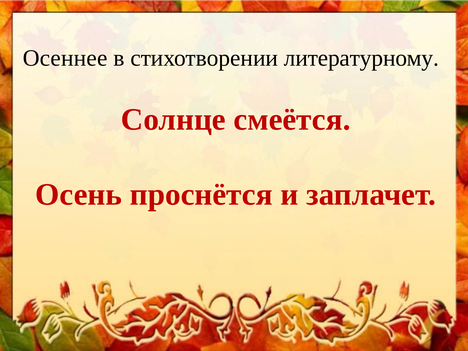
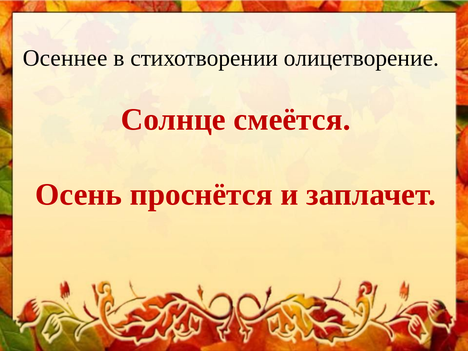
литературному: литературному -> олицетворение
